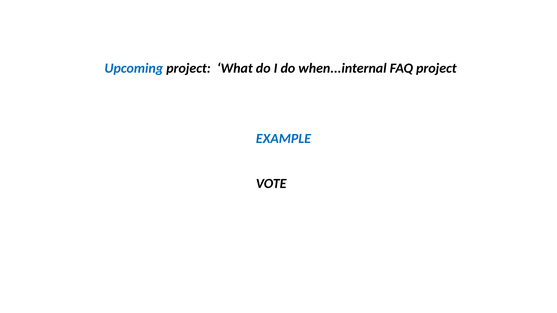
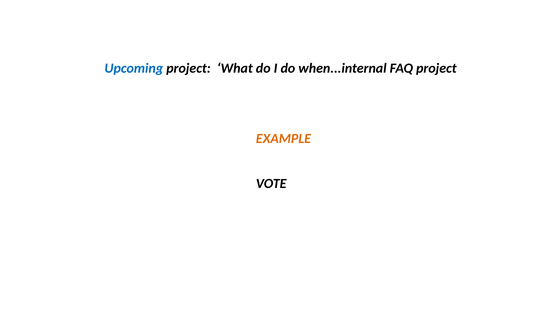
EXAMPLE colour: blue -> orange
